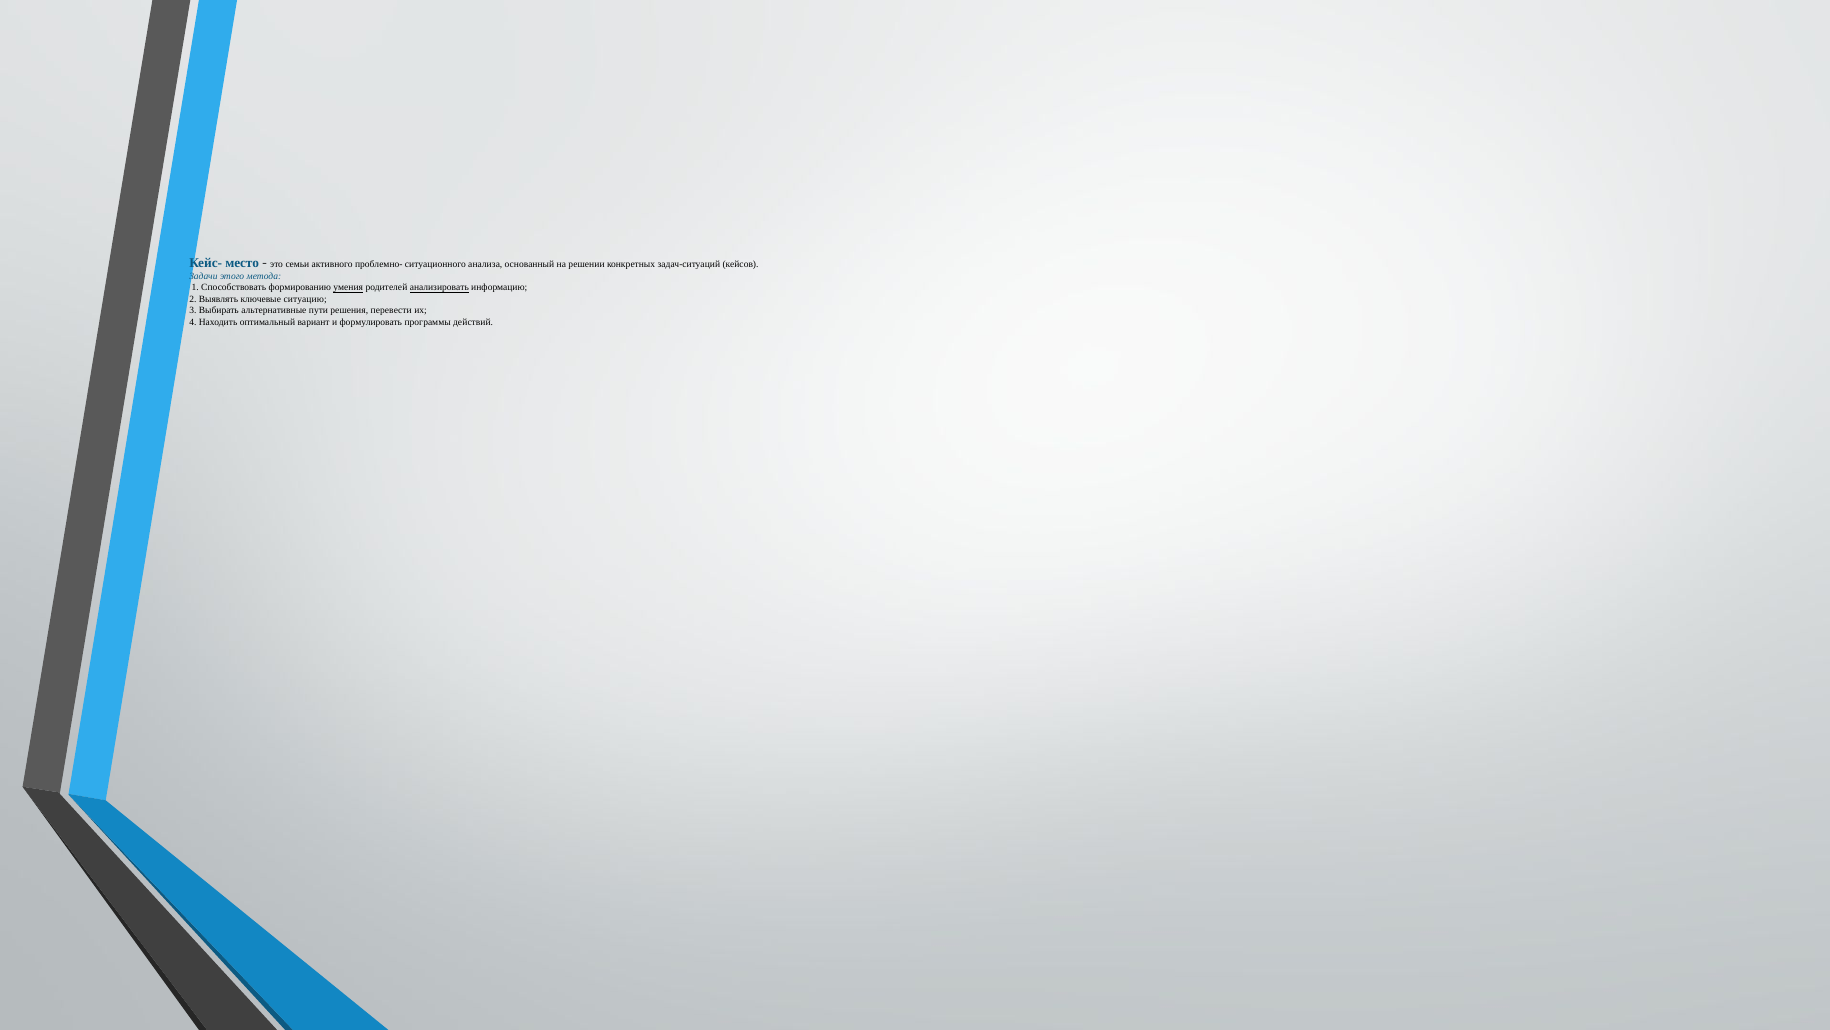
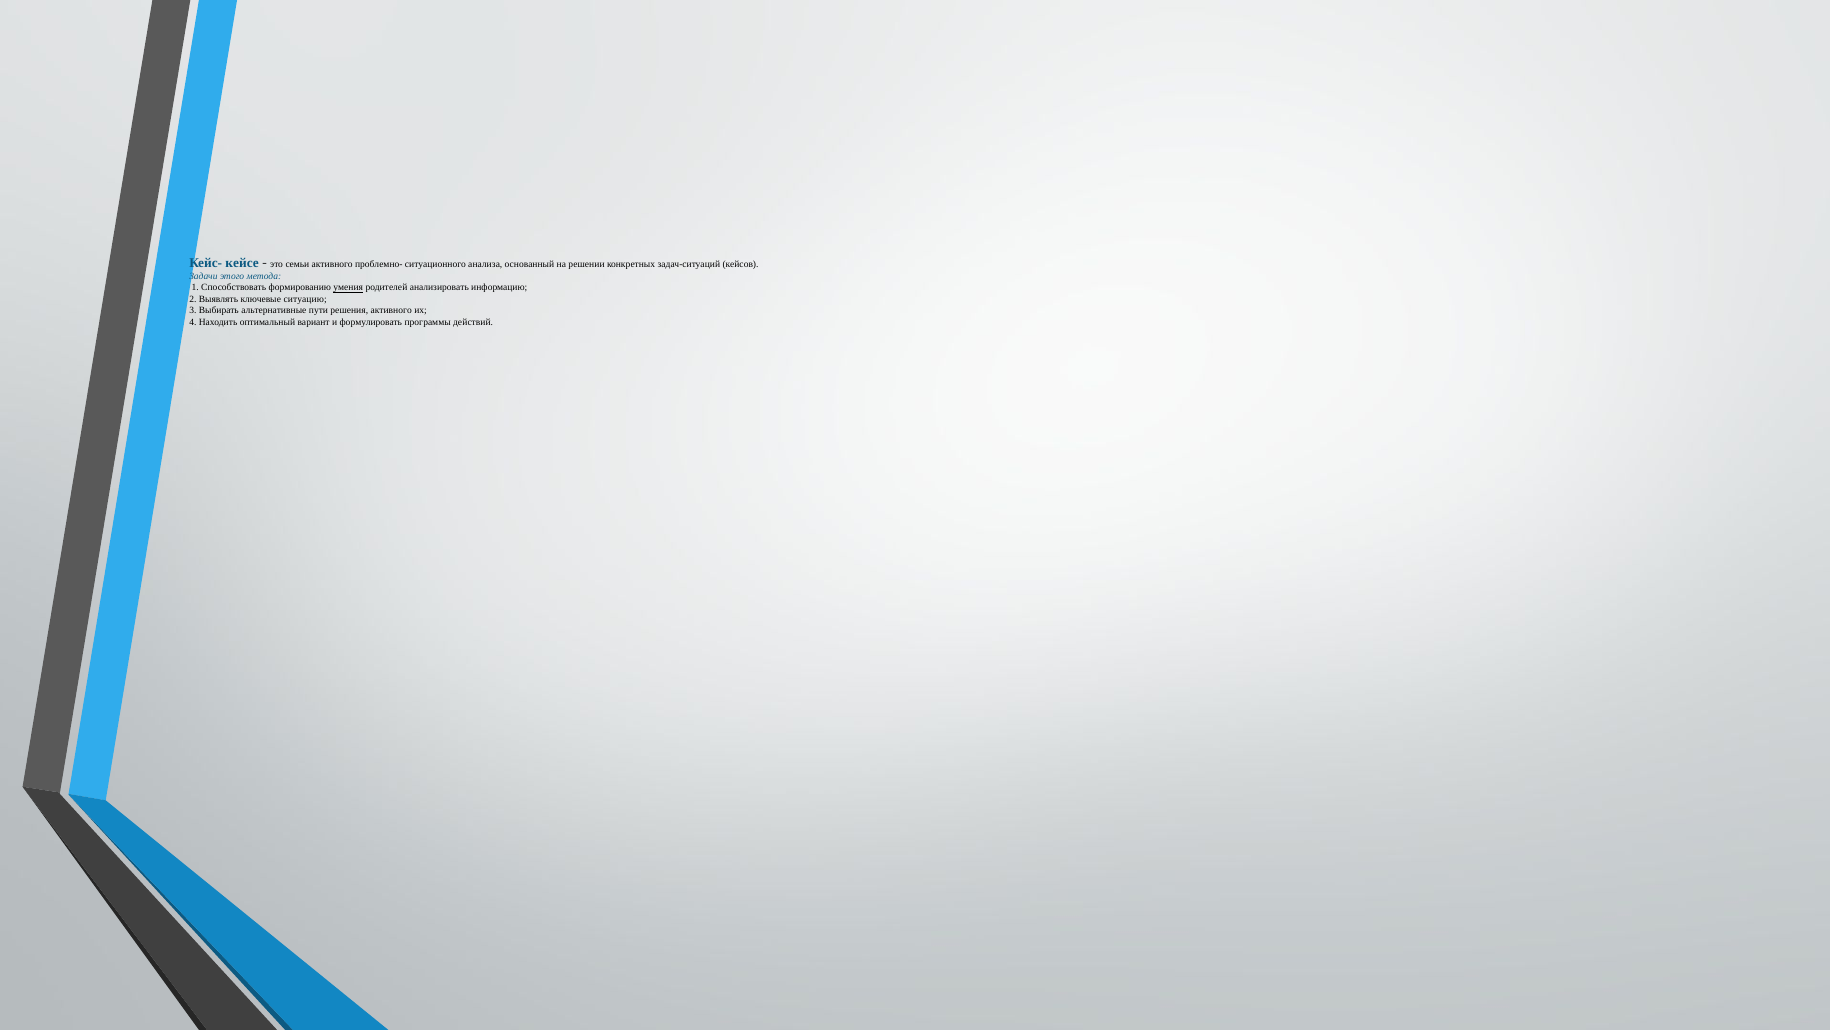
место: место -> кейсе
анализировать underline: present -> none
решения перевести: перевести -> активного
